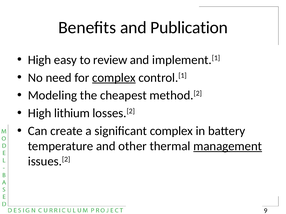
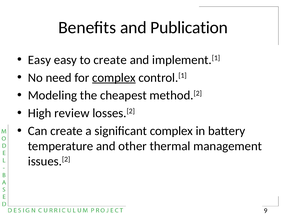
High at (39, 60): High -> Easy
to review: review -> create
lithium: lithium -> review
management underline: present -> none
